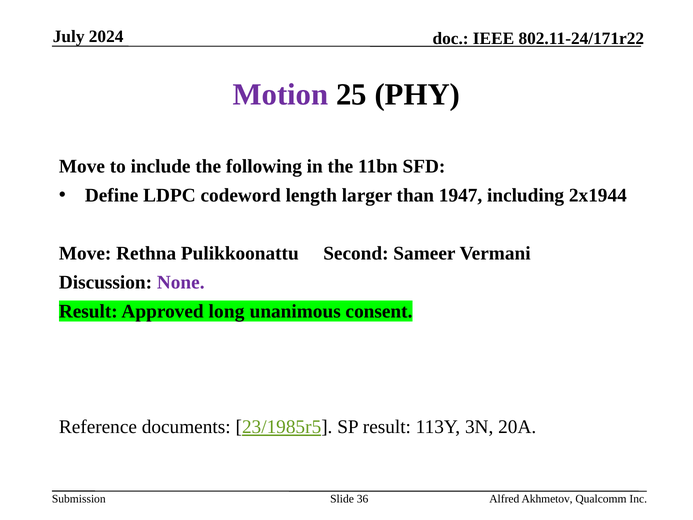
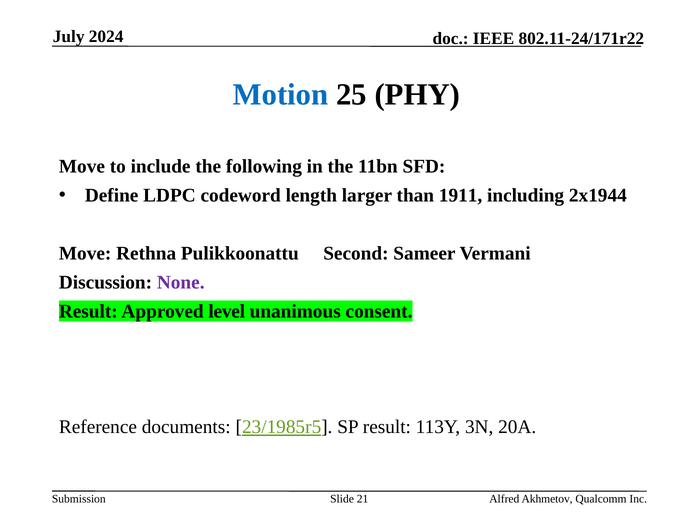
Motion colour: purple -> blue
1947: 1947 -> 1911
long: long -> level
36: 36 -> 21
